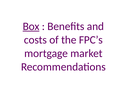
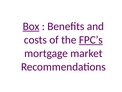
FPC’s underline: none -> present
